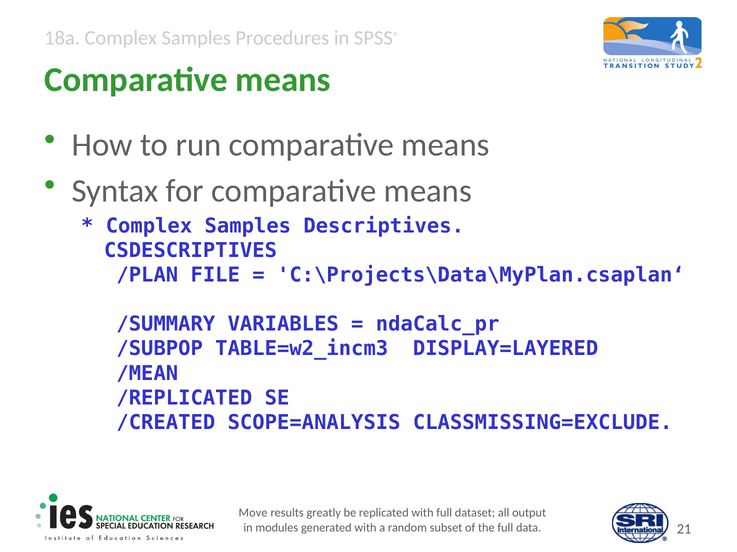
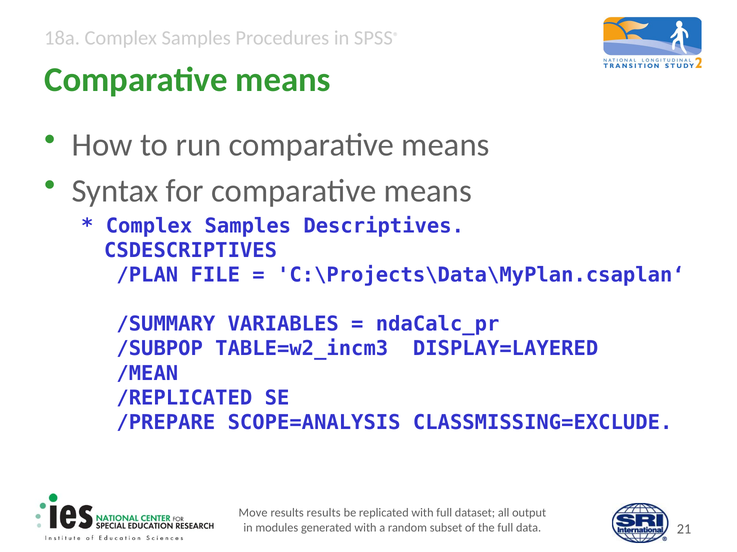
/CREATED: /CREATED -> /PREPARE
results greatly: greatly -> results
